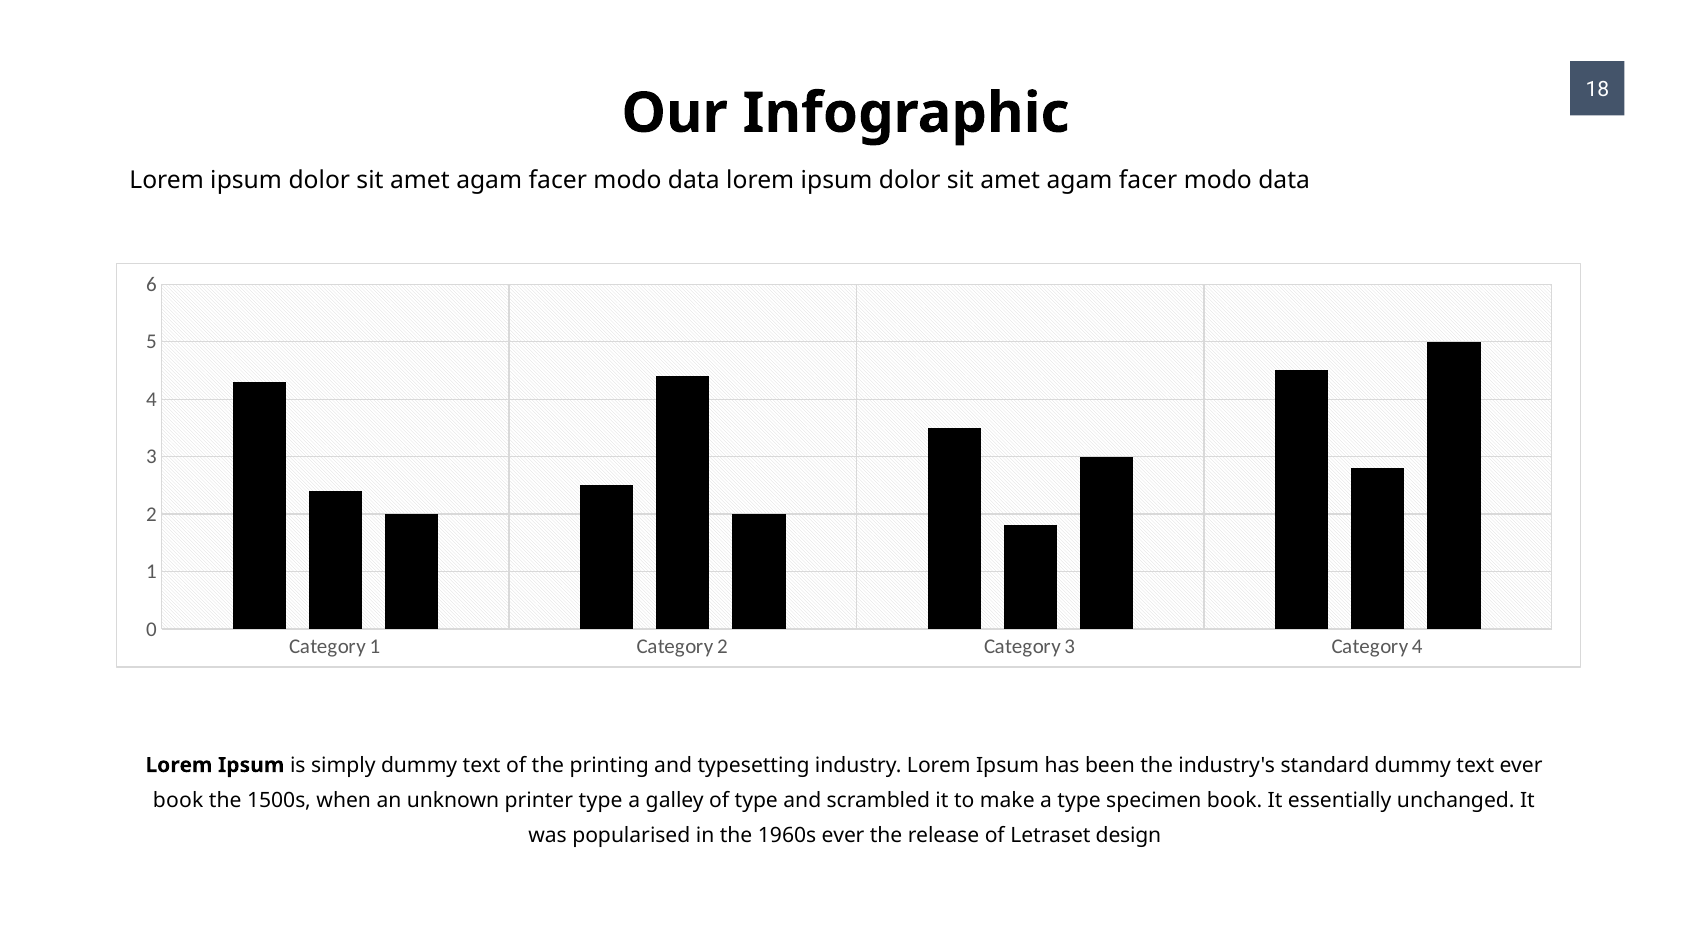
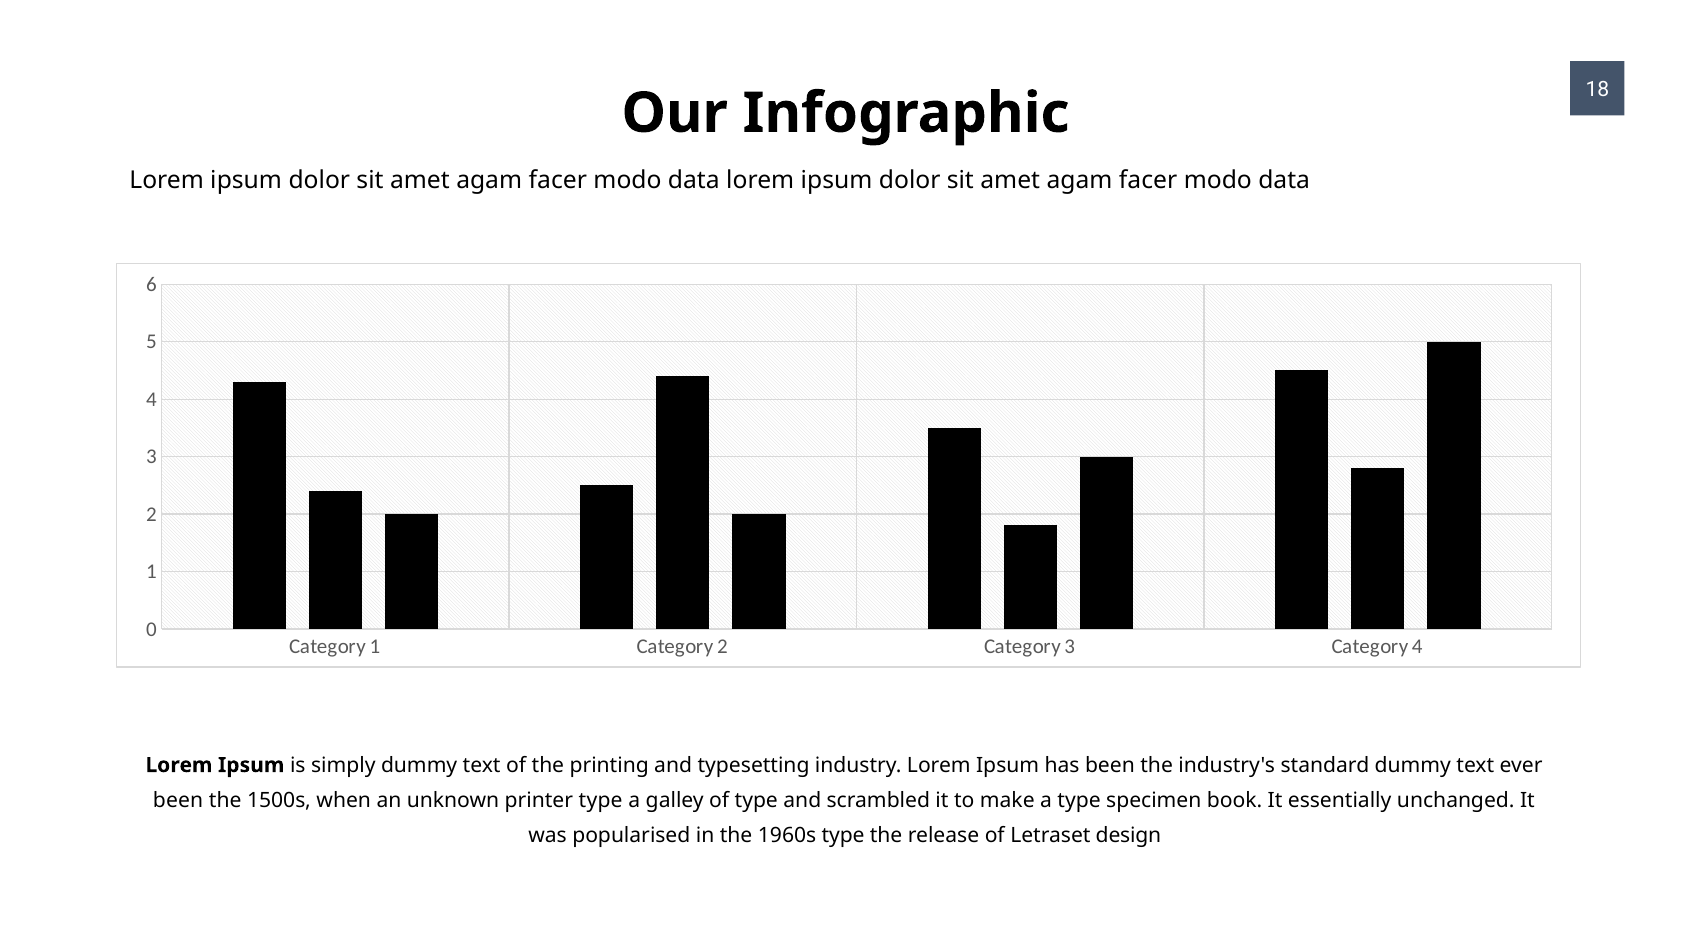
book at (178, 801): book -> been
1960s ever: ever -> type
